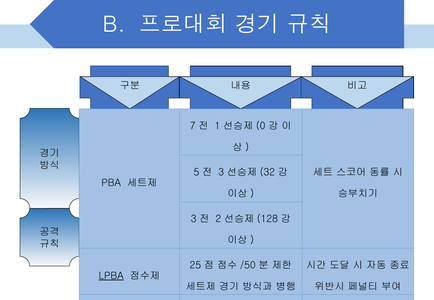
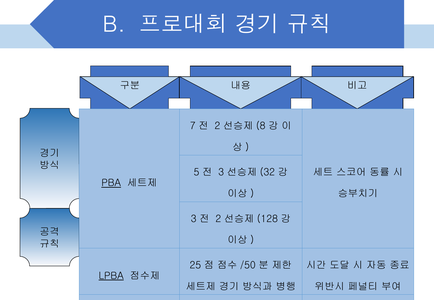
1 at (217, 126): 1 -> 2
0: 0 -> 8
PBA at (111, 183) underline: none -> present
